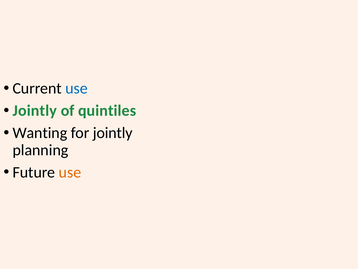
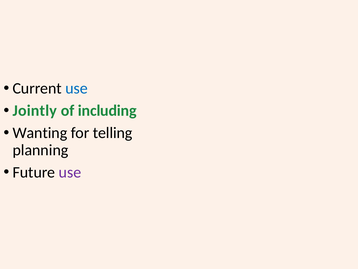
quintiles: quintiles -> including
for jointly: jointly -> telling
use at (70, 172) colour: orange -> purple
